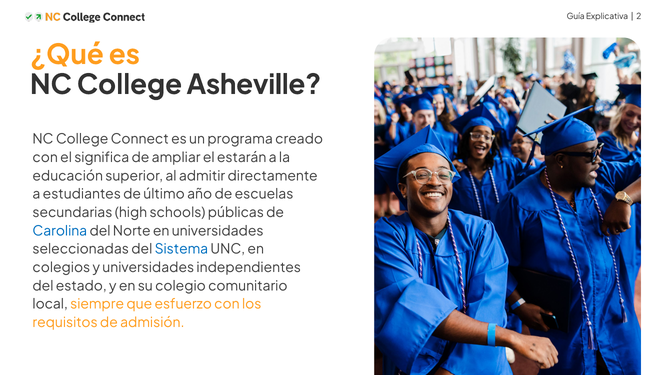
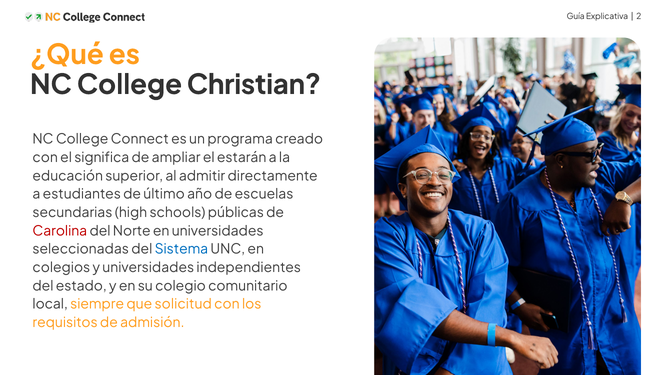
Asheville: Asheville -> Christian
Carolina colour: blue -> red
esfuerzo: esfuerzo -> solicitud
